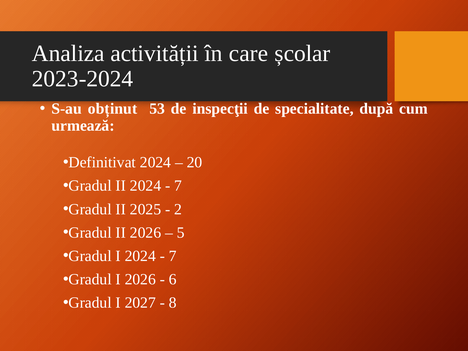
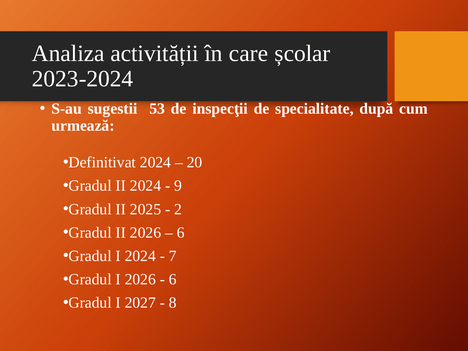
obținut: obținut -> sugestii
7 at (178, 186): 7 -> 9
5 at (181, 233): 5 -> 6
